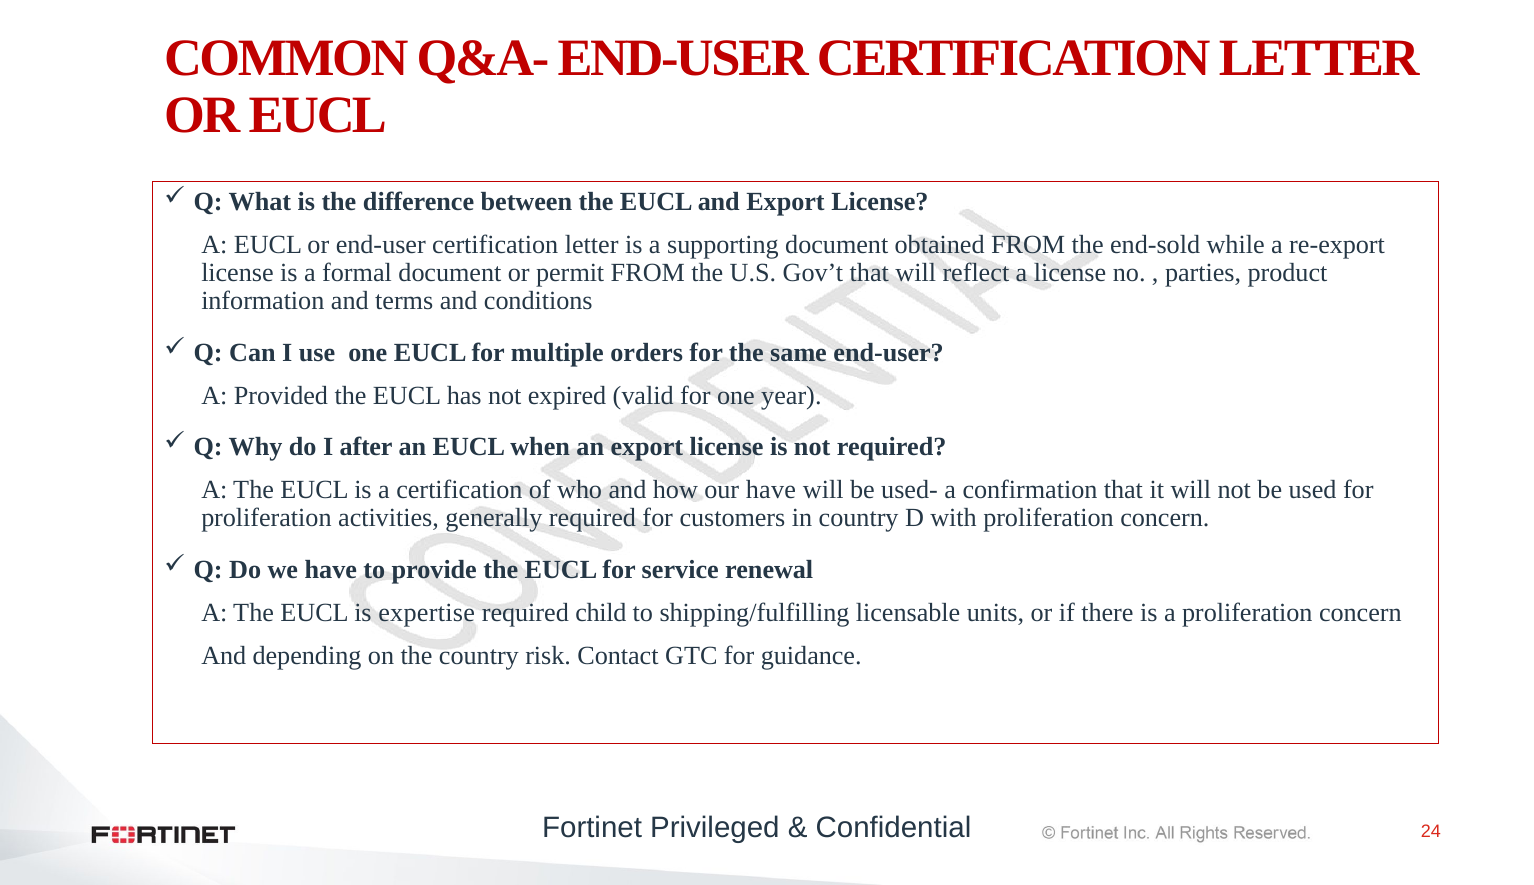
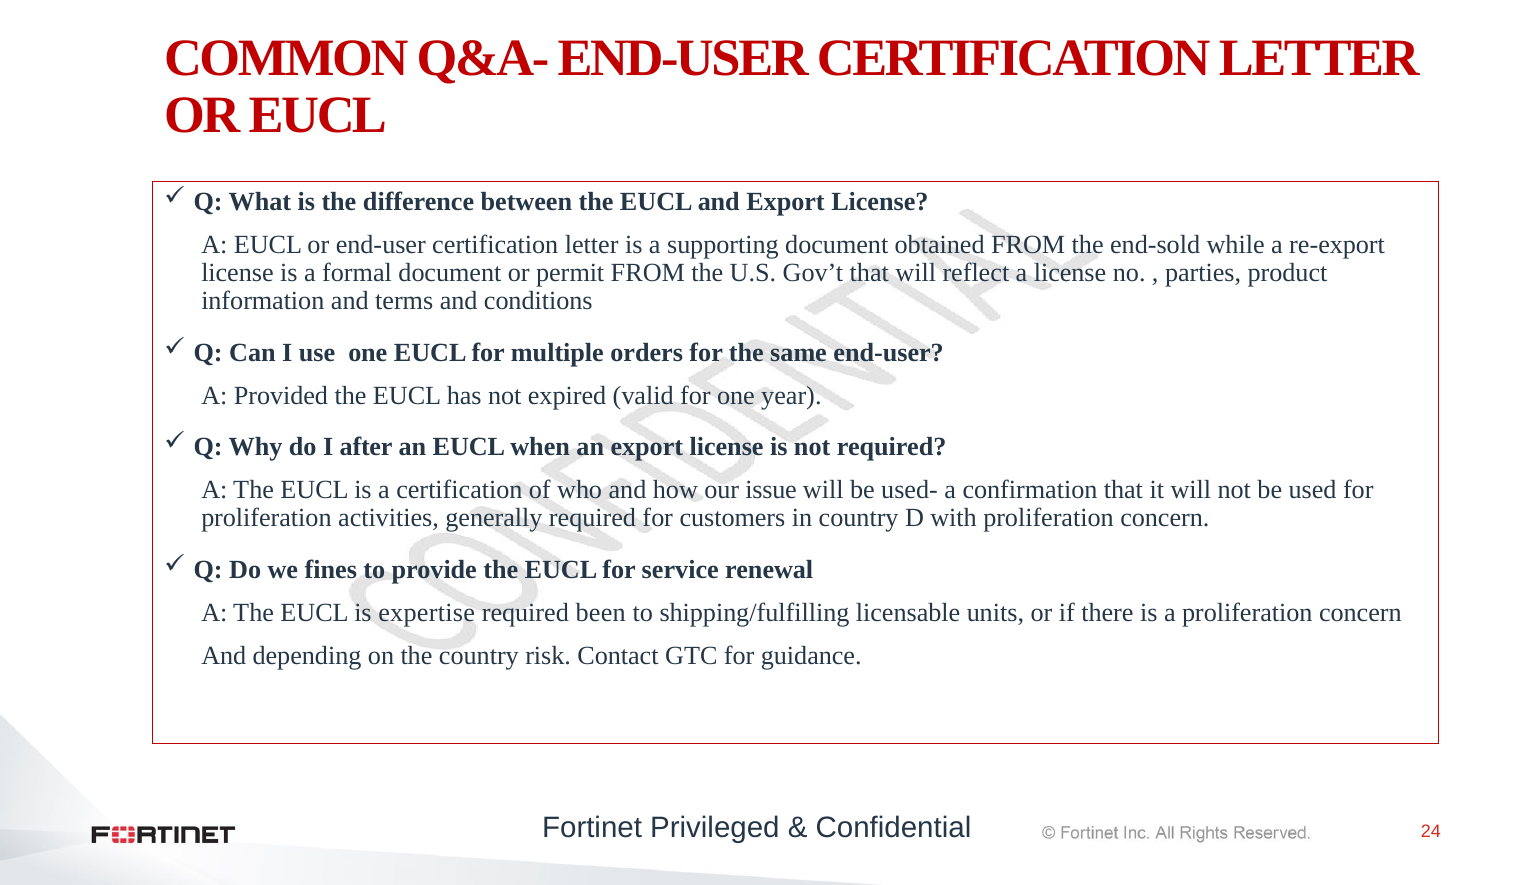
our have: have -> issue
we have: have -> fines
child: child -> been
